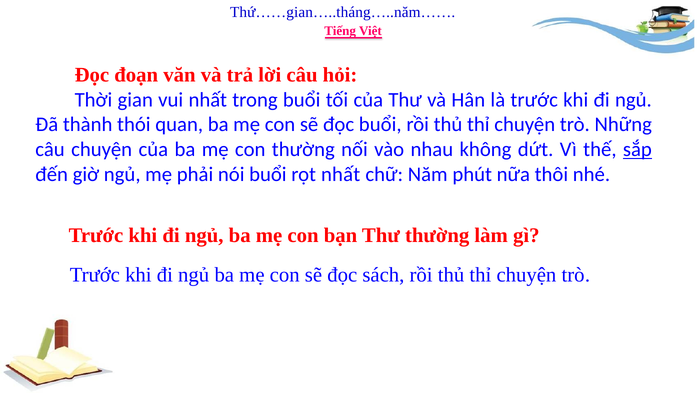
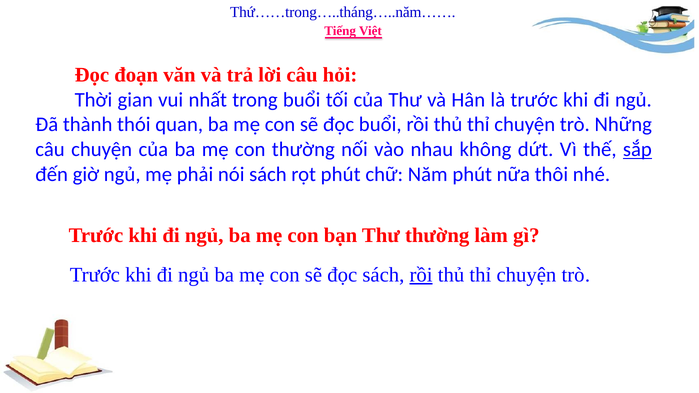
Thứ……gian…..tháng…..năm……: Thứ……gian…..tháng…..năm…… -> Thứ……trong…..tháng…..năm……
nói buổi: buổi -> sách
rọt nhất: nhất -> phút
rồi at (421, 275) underline: none -> present
